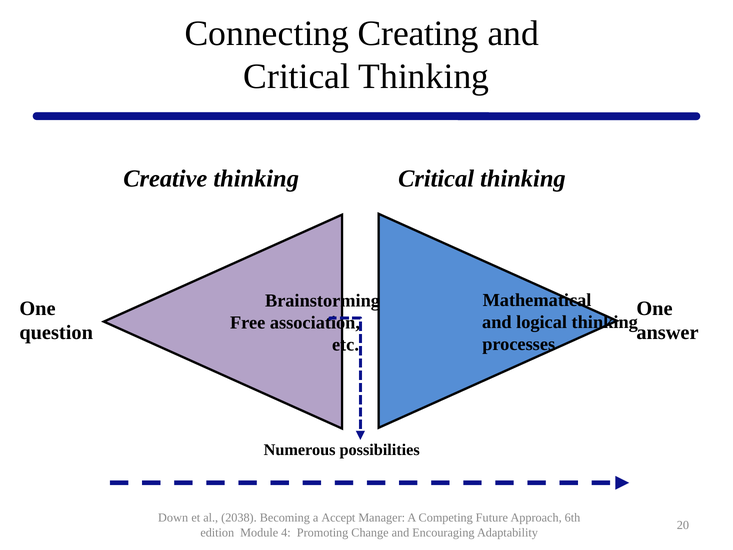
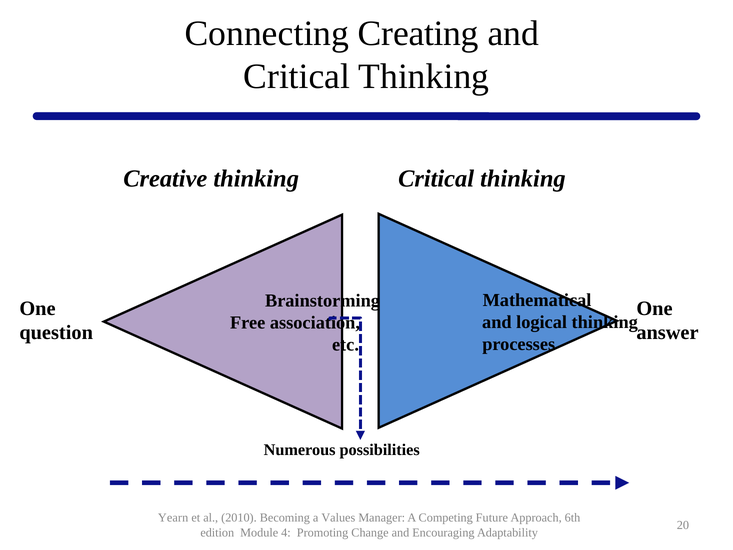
Down: Down -> Yearn
2038: 2038 -> 2010
Accept: Accept -> Values
